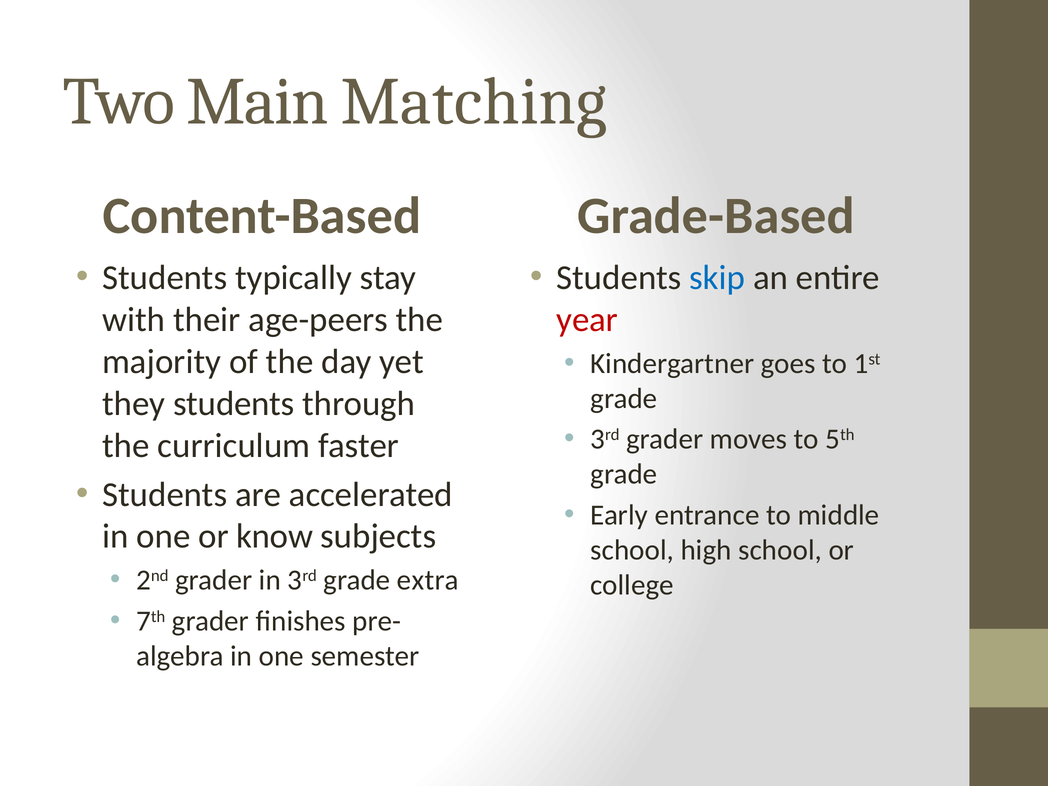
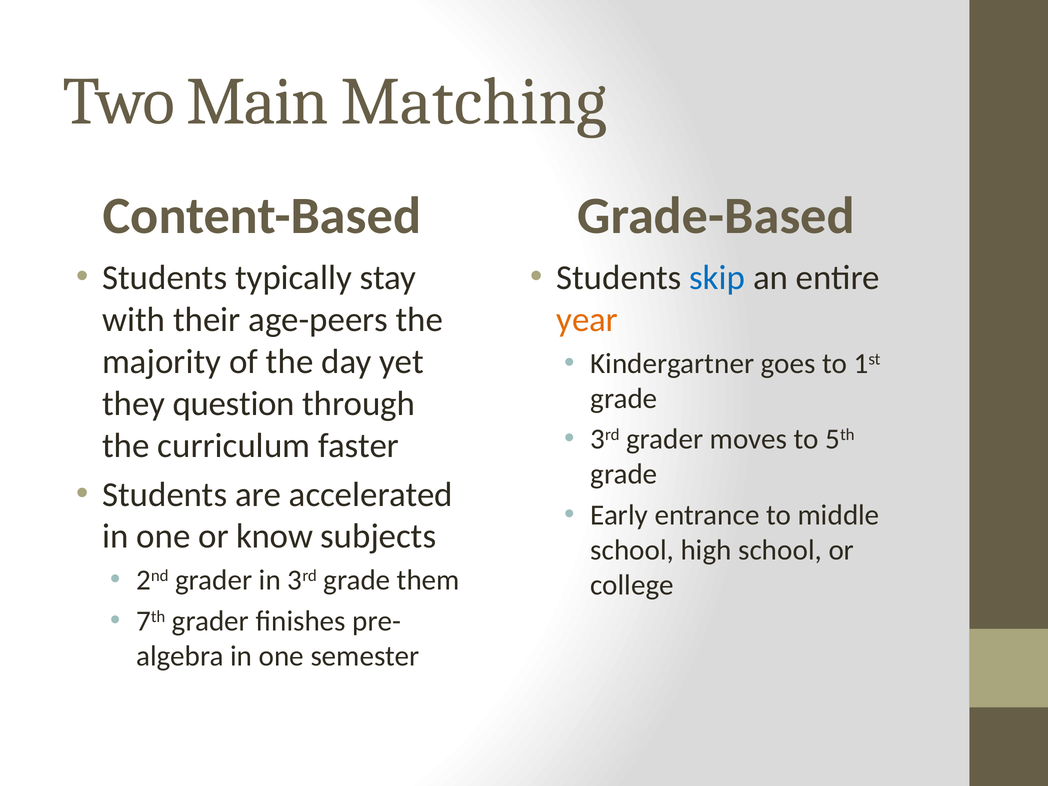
year colour: red -> orange
they students: students -> question
extra: extra -> them
